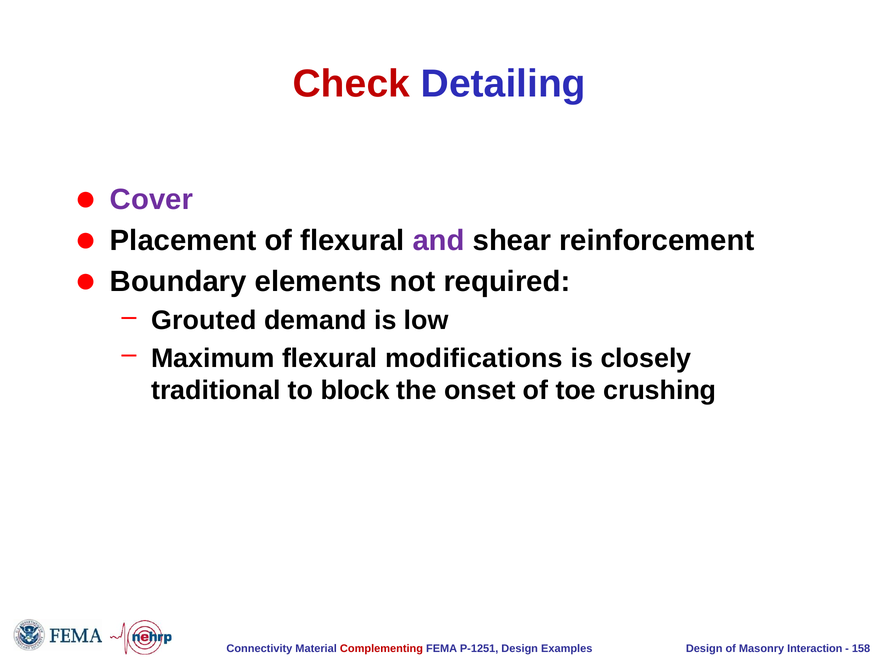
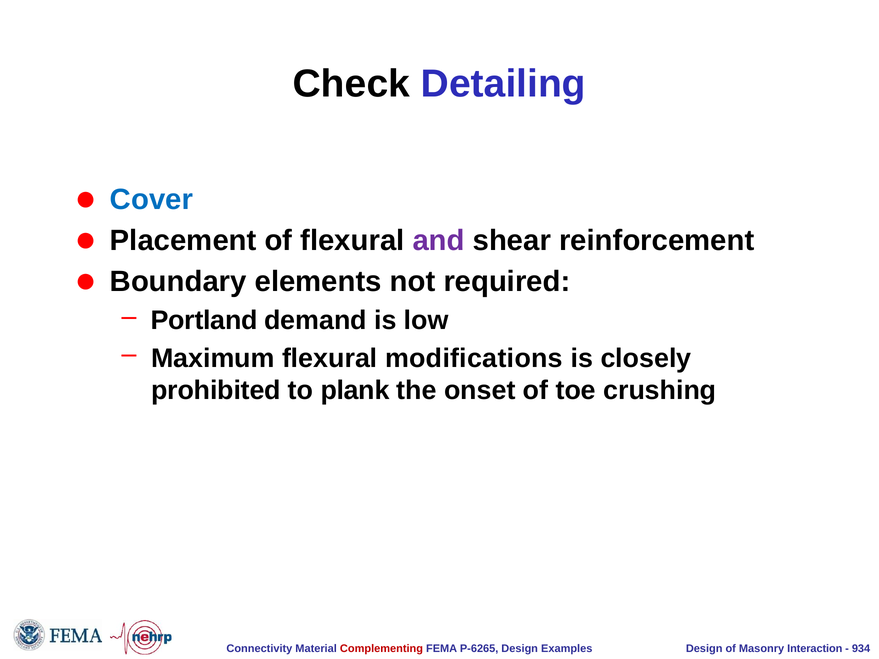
Check colour: red -> black
Cover colour: purple -> blue
Grouted: Grouted -> Portland
traditional: traditional -> prohibited
block: block -> plank
P-1251: P-1251 -> P-6265
158: 158 -> 934
